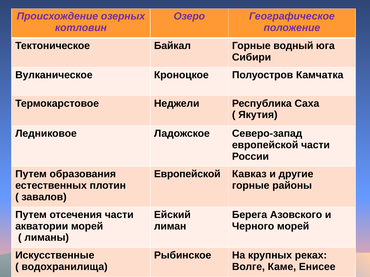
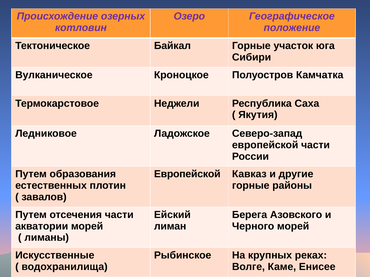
водный: водный -> участок
